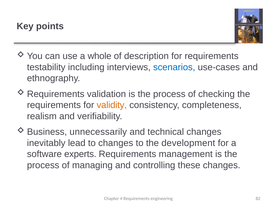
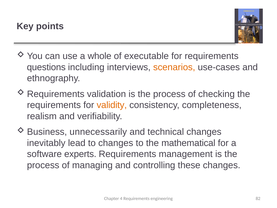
description: description -> executable
testability: testability -> questions
scenarios colour: blue -> orange
development: development -> mathematical
